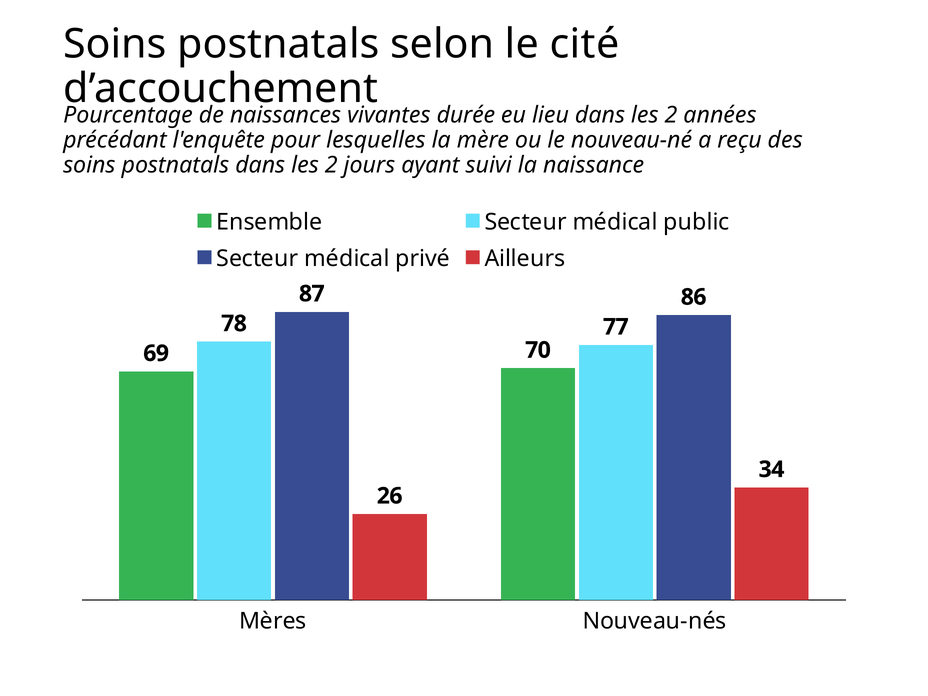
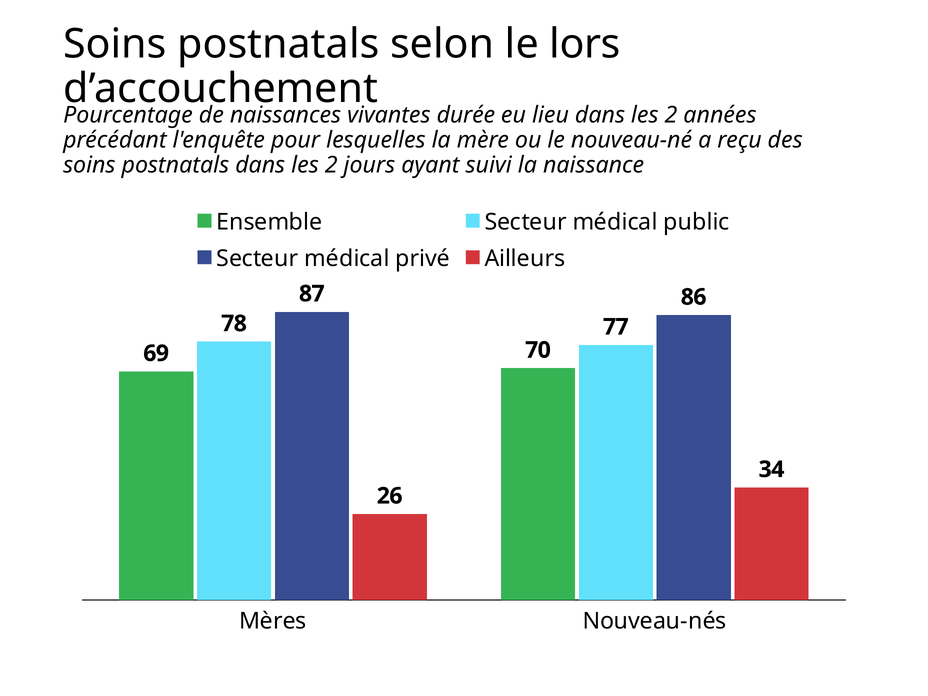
cité: cité -> lors
